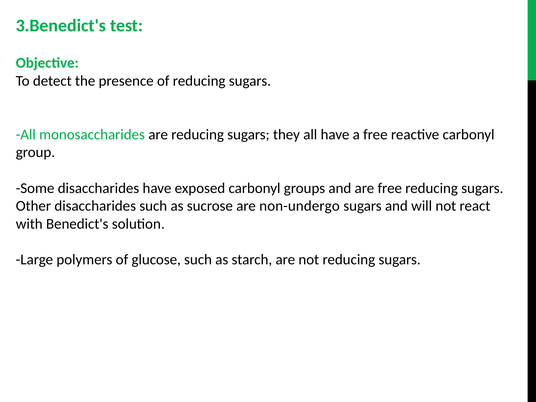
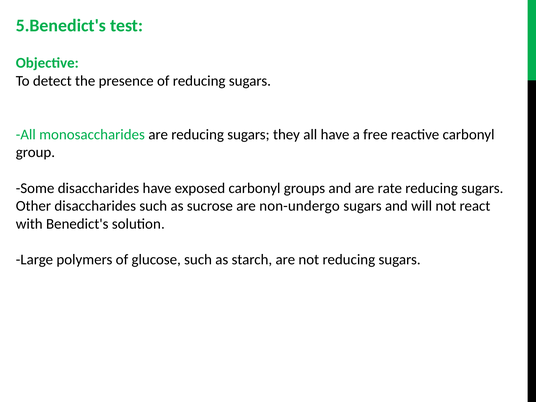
3.Benedict's: 3.Benedict's -> 5.Benedict's
are free: free -> rate
